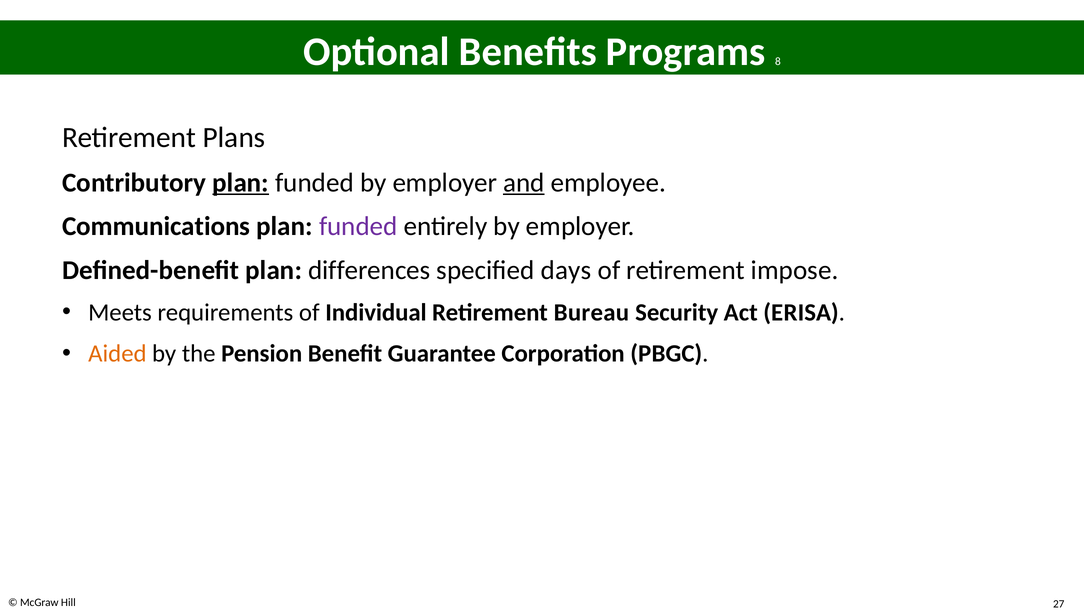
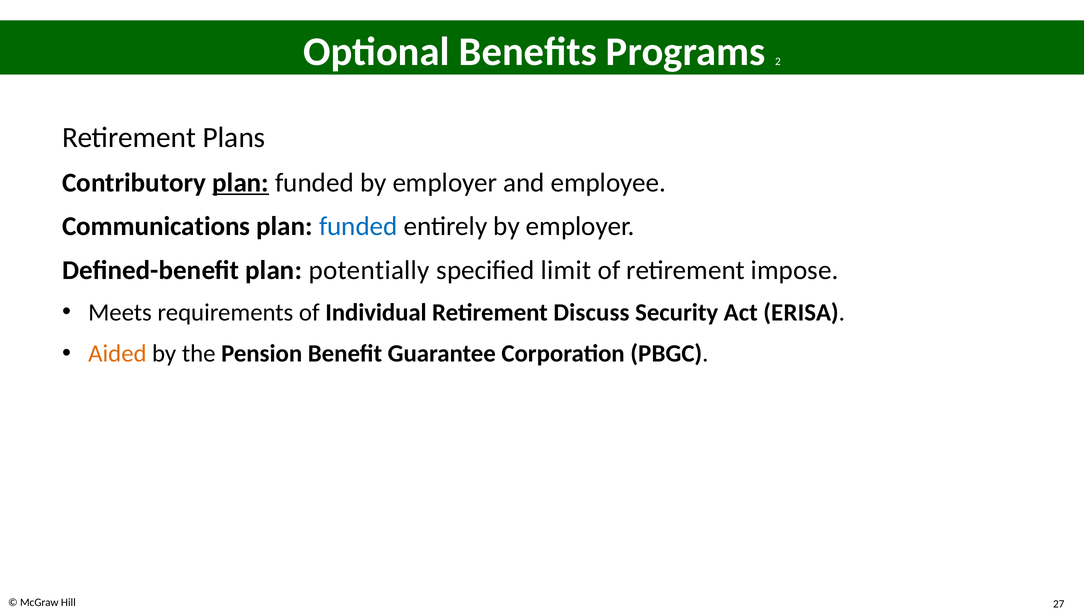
8: 8 -> 2
and underline: present -> none
funded at (358, 226) colour: purple -> blue
differences: differences -> potentially
days: days -> limit
Bureau: Bureau -> Discuss
